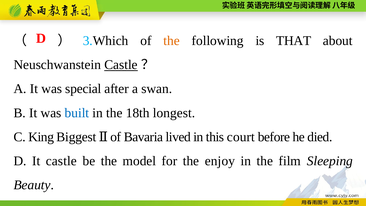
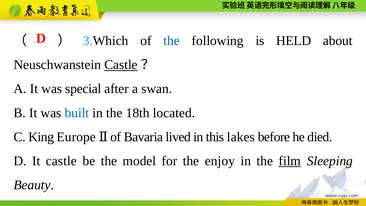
the at (172, 41) colour: orange -> blue
THAT: THAT -> HELD
longest: longest -> located
Biggest: Biggest -> Europe
court: court -> lakes
film underline: none -> present
